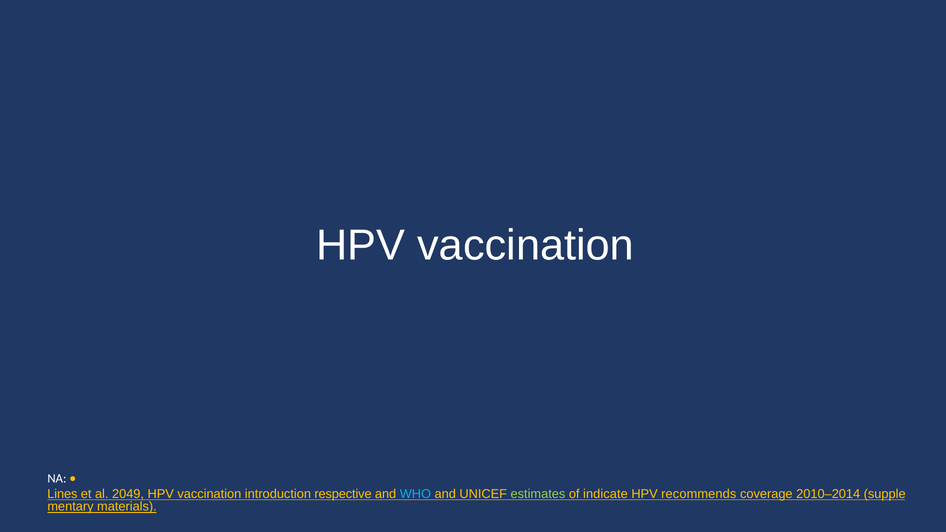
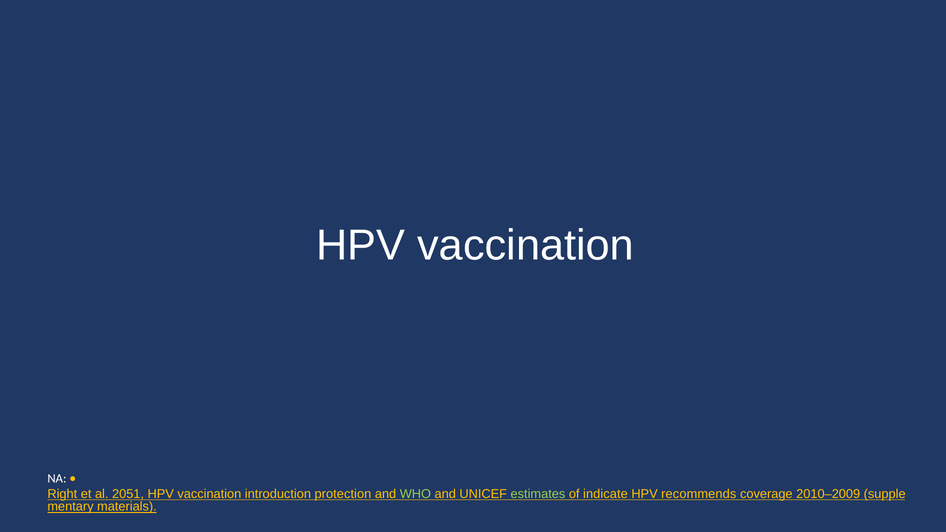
Lines: Lines -> Right
2049: 2049 -> 2051
respective: respective -> protection
WHO colour: light blue -> light green
2010–2014: 2010–2014 -> 2010–2009
